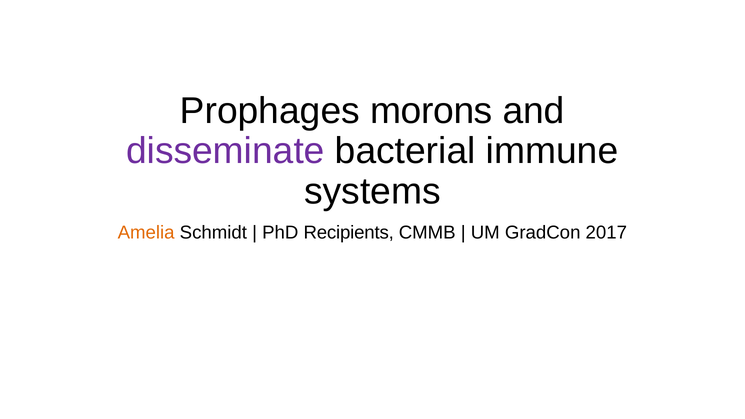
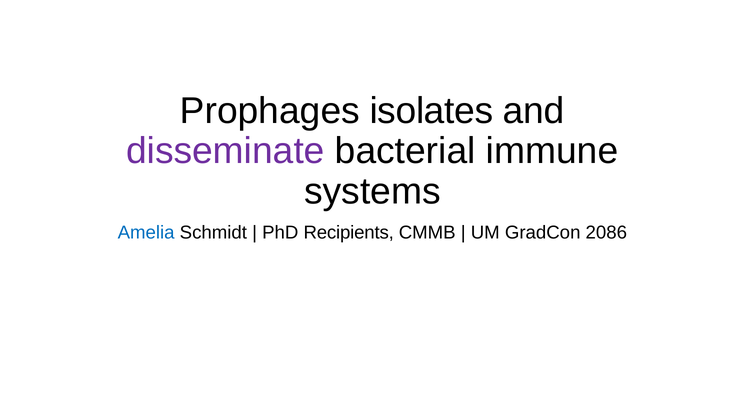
morons: morons -> isolates
Amelia colour: orange -> blue
2017: 2017 -> 2086
